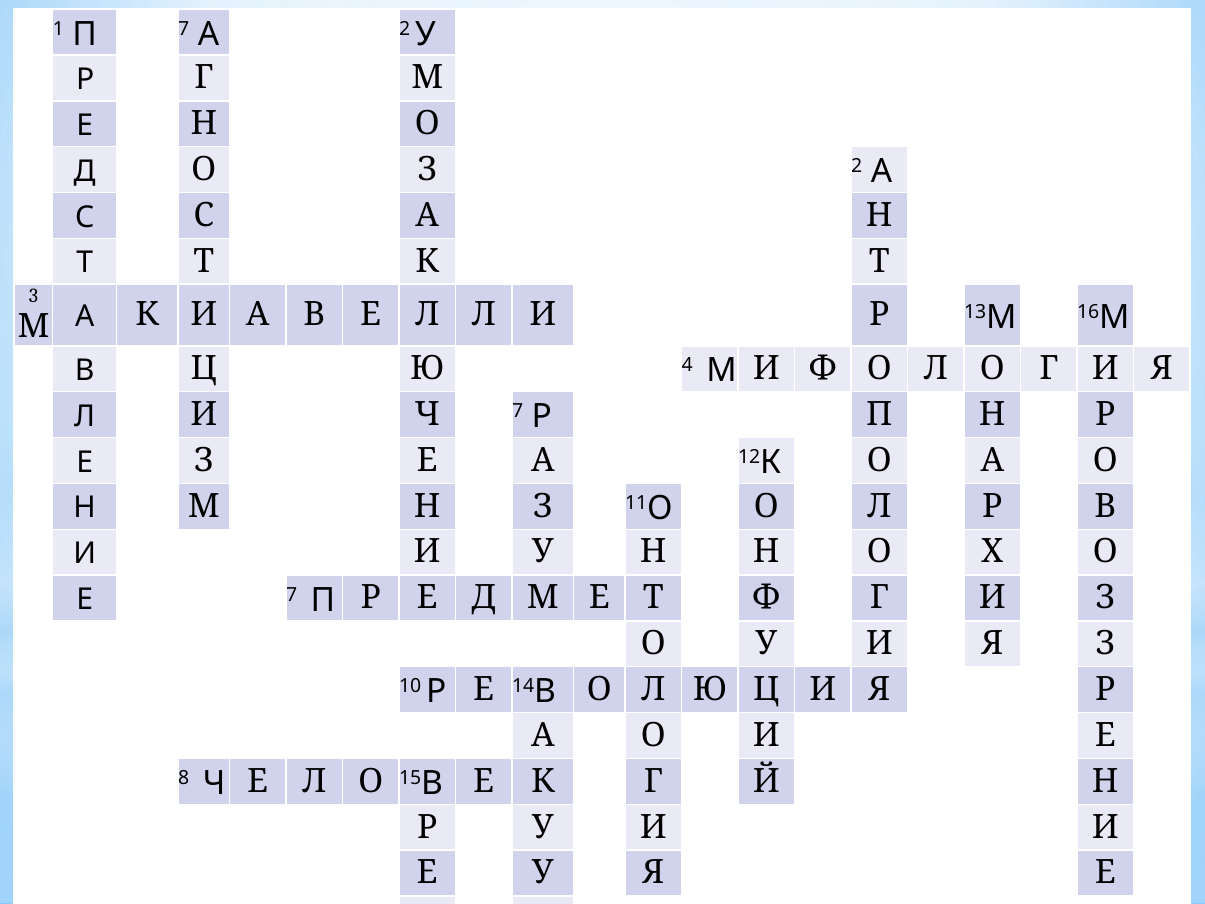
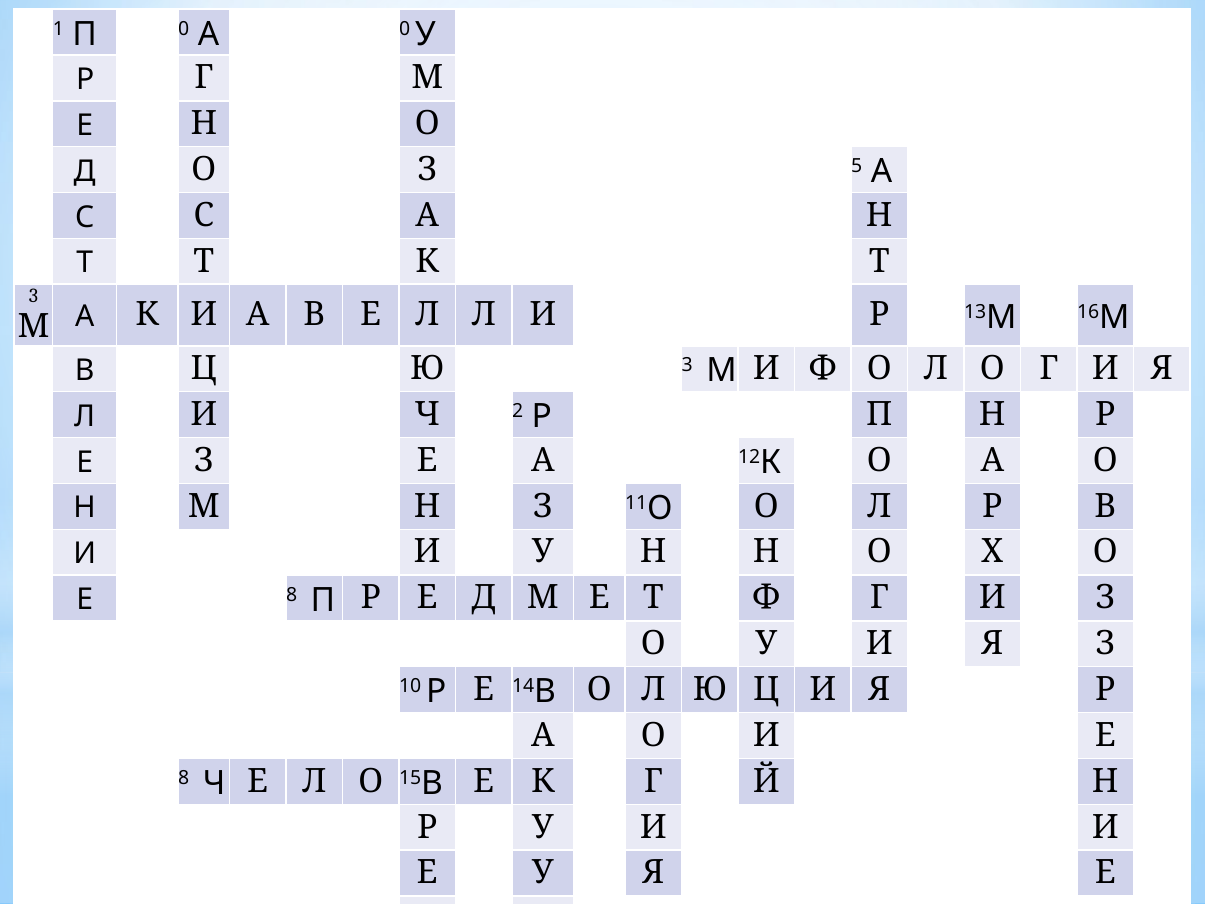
7 at (184, 29): 7 -> 0
2 at (405, 29): 2 -> 0
З 2: 2 -> 5
Ю 4: 4 -> 3
Ч 7: 7 -> 2
7 at (292, 594): 7 -> 8
